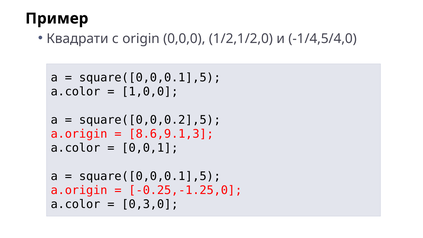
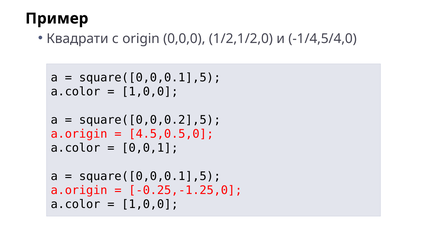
8.6,9.1,3: 8.6,9.1,3 -> 4.5,0.5,0
0,3,0 at (150, 204): 0,3,0 -> 1,0,0
